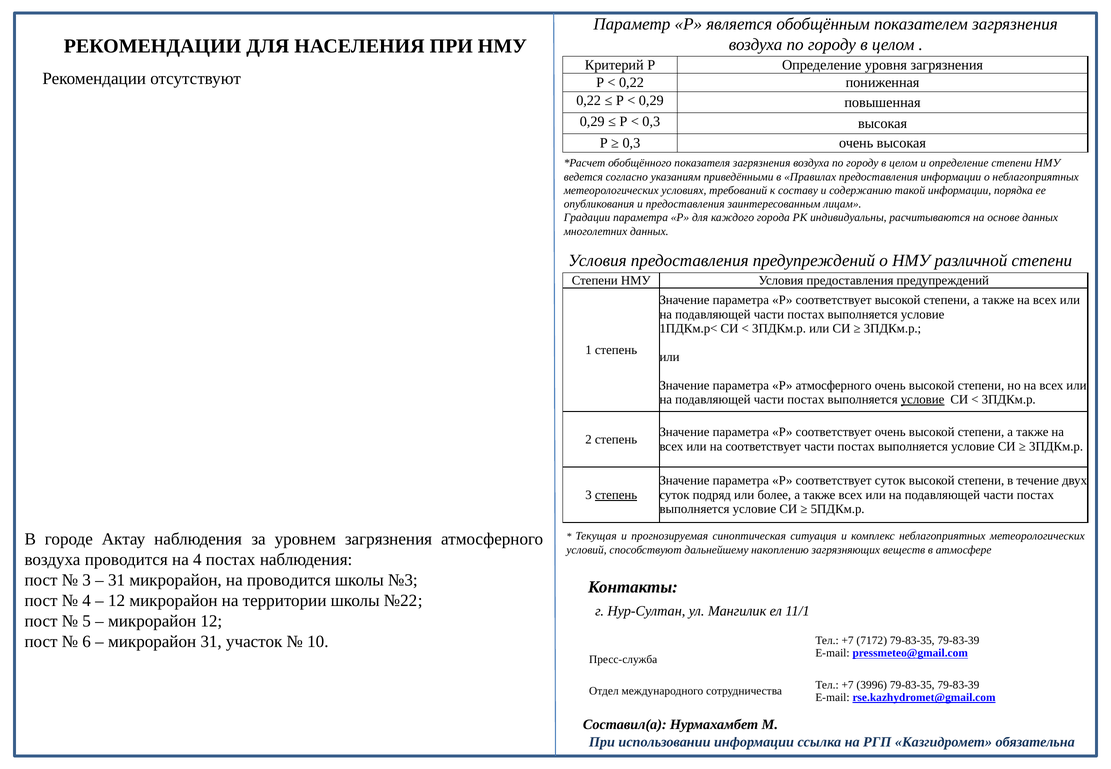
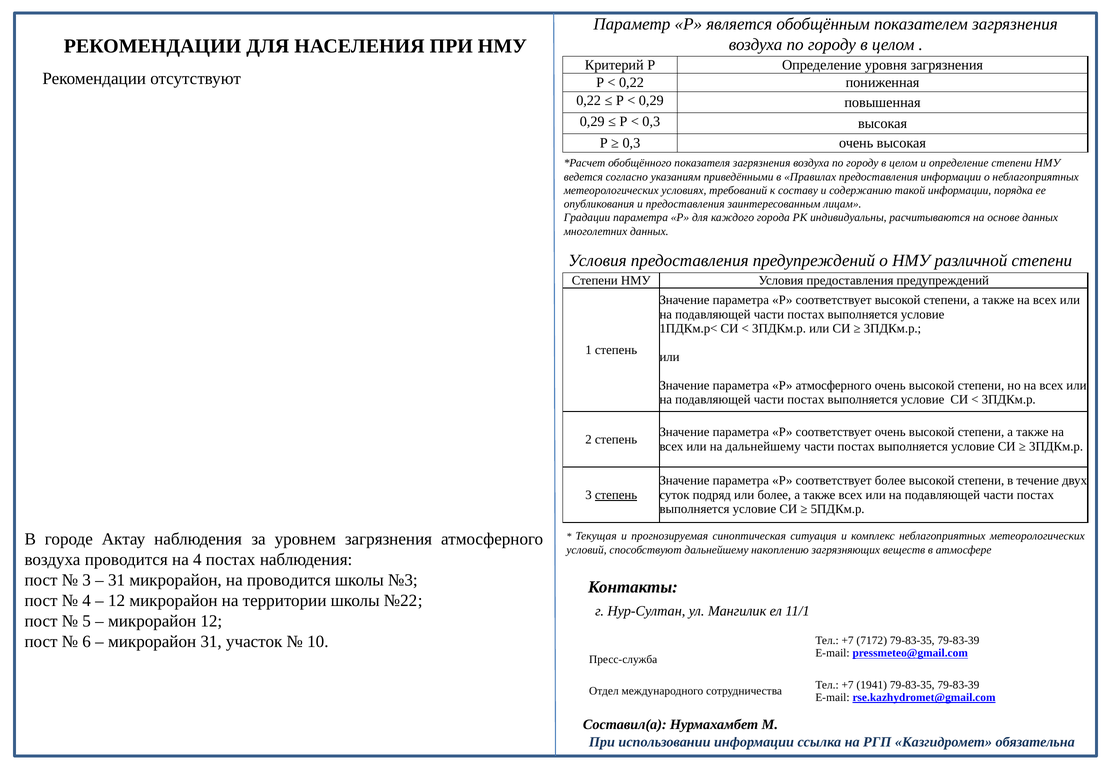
условие at (923, 400) underline: present -> none
на соответствует: соответствует -> дальнейшему
соответствует суток: суток -> более
3996: 3996 -> 1941
